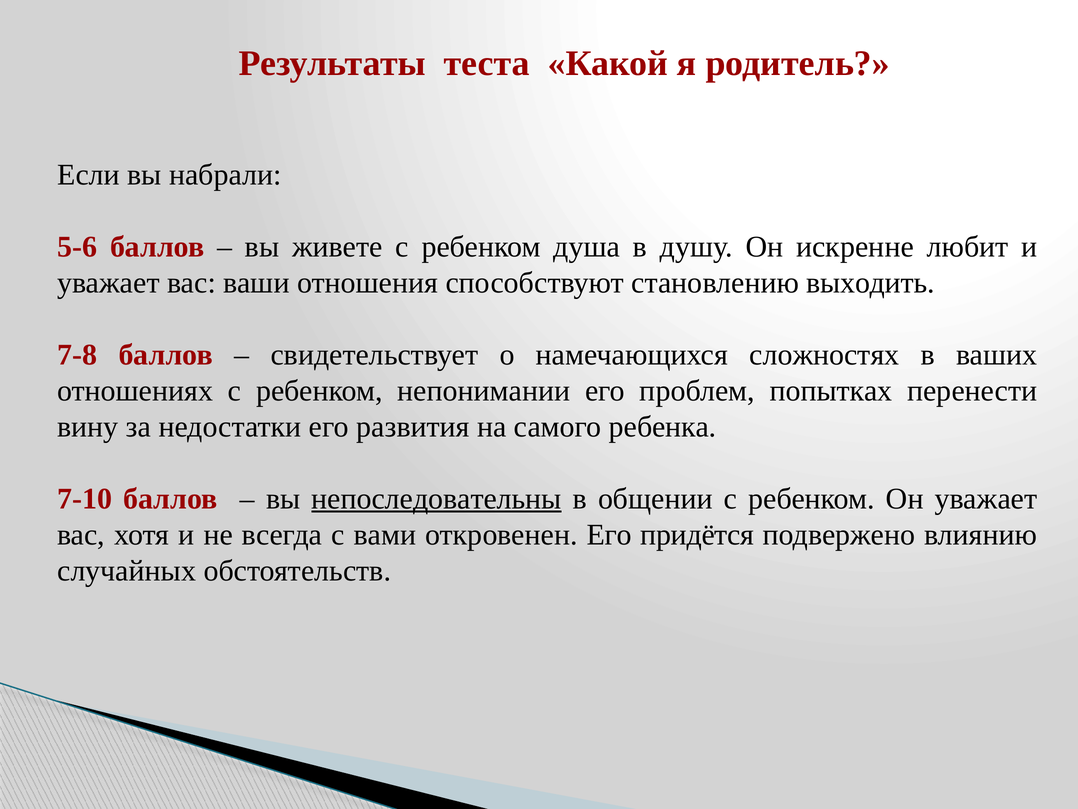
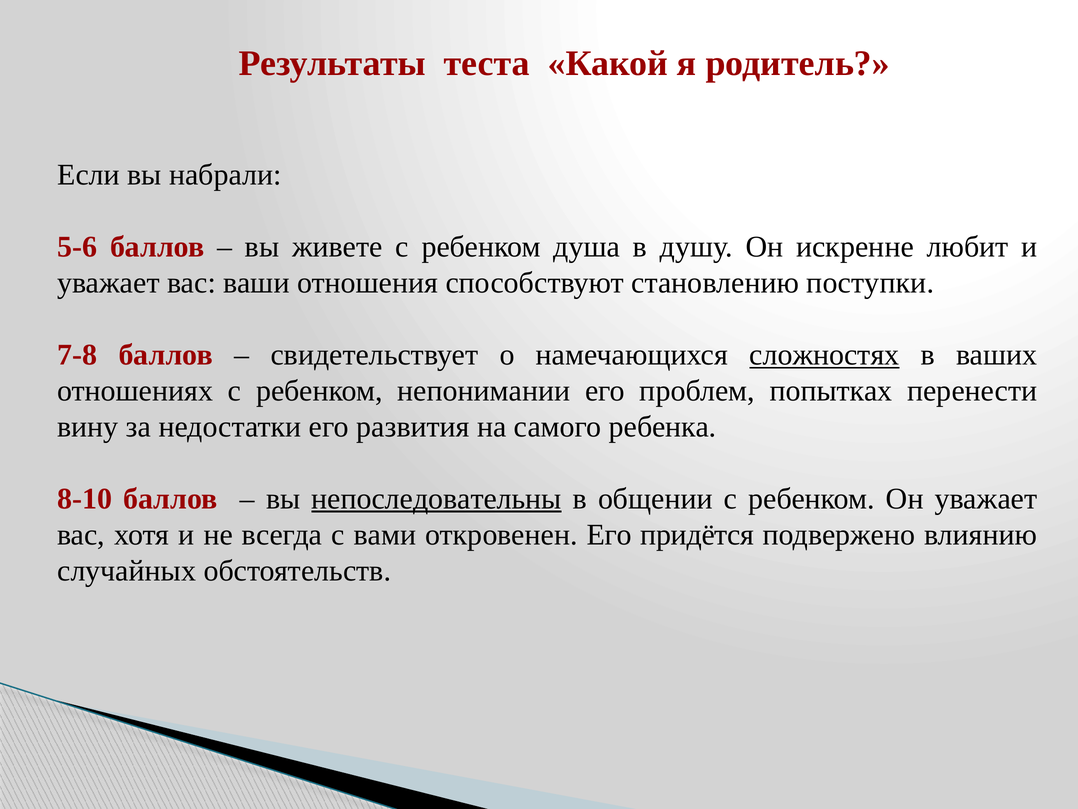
выходить: выходить -> поступки
сложностях underline: none -> present
7-10: 7-10 -> 8-10
